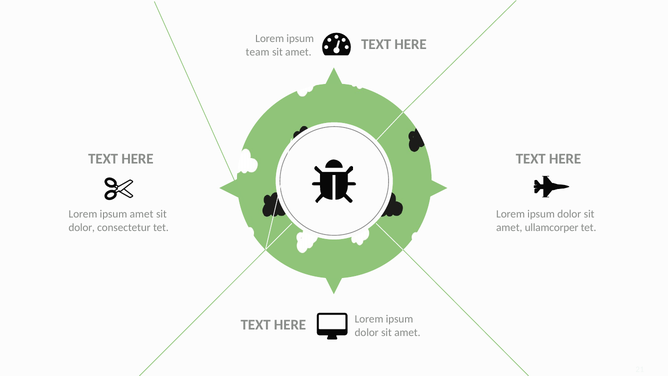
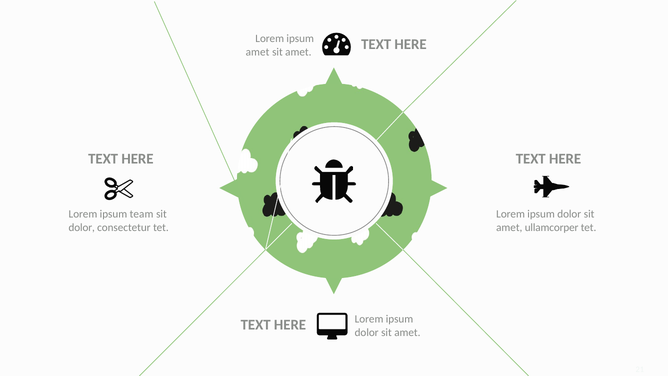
team at (258, 52): team -> amet
ipsum amet: amet -> team
